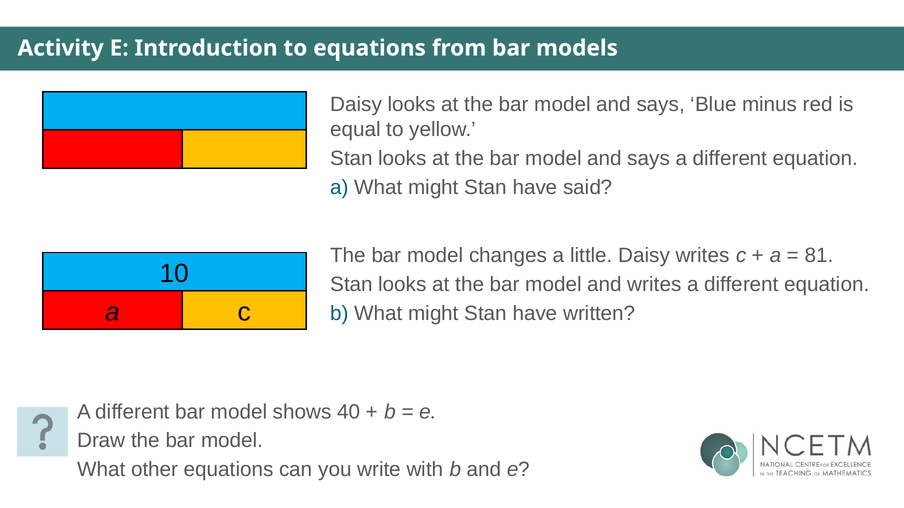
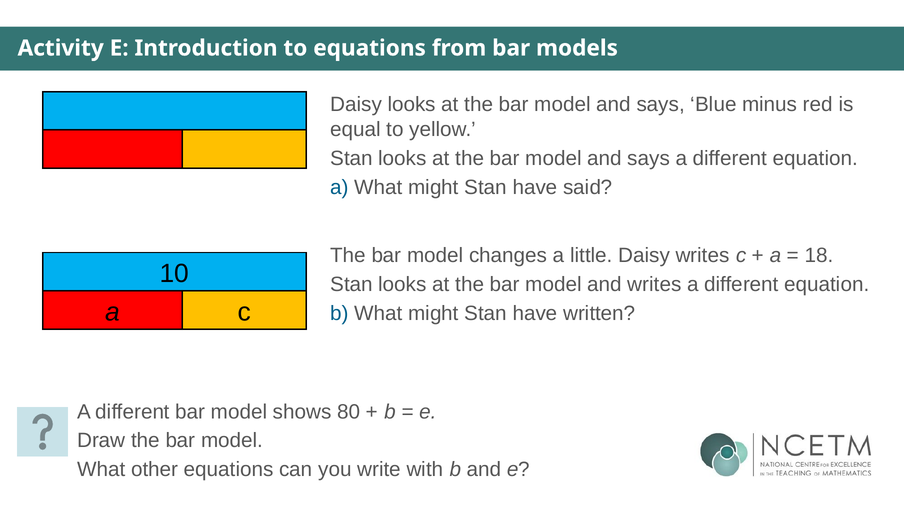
81: 81 -> 18
40: 40 -> 80
